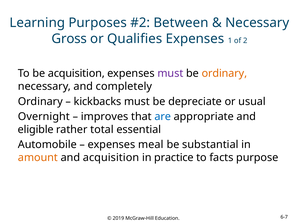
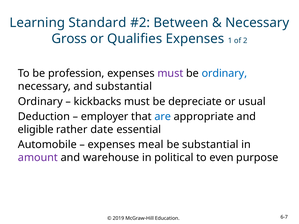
Purposes: Purposes -> Standard
be acquisition: acquisition -> profession
ordinary at (224, 74) colour: orange -> blue
and completely: completely -> substantial
Overnight: Overnight -> Deduction
improves: improves -> employer
total: total -> date
amount colour: orange -> purple
and acquisition: acquisition -> warehouse
practice: practice -> political
facts: facts -> even
